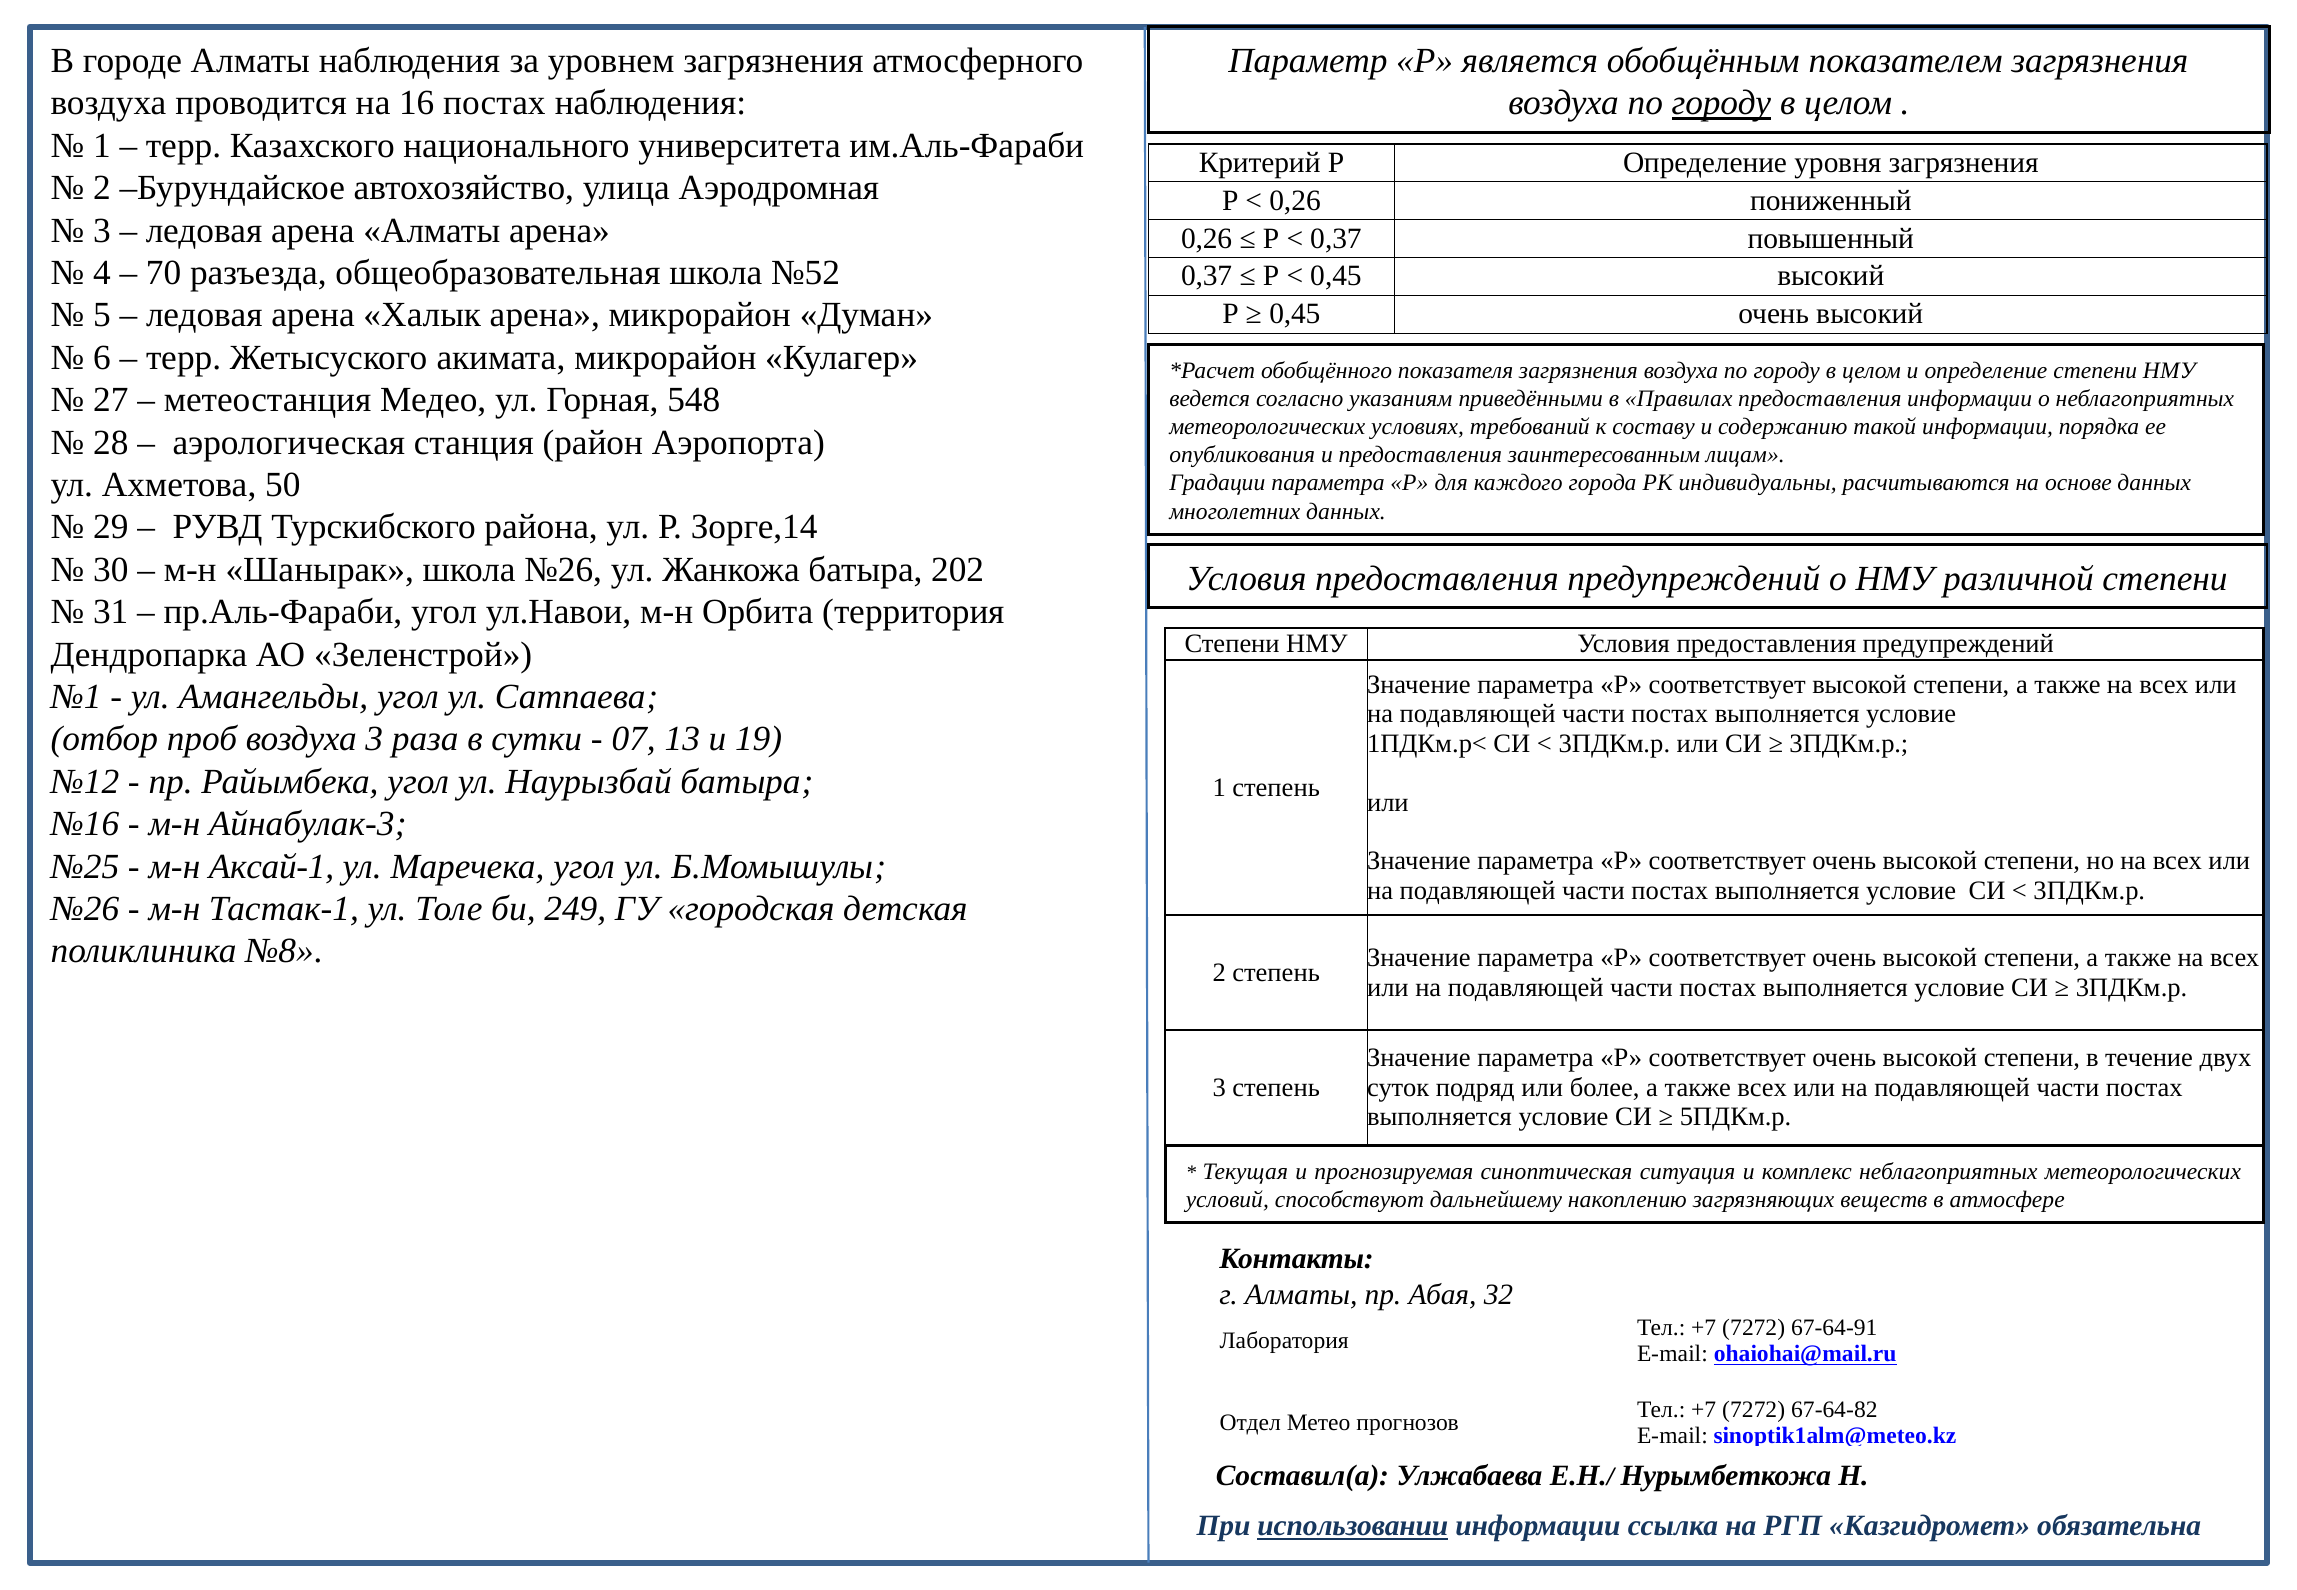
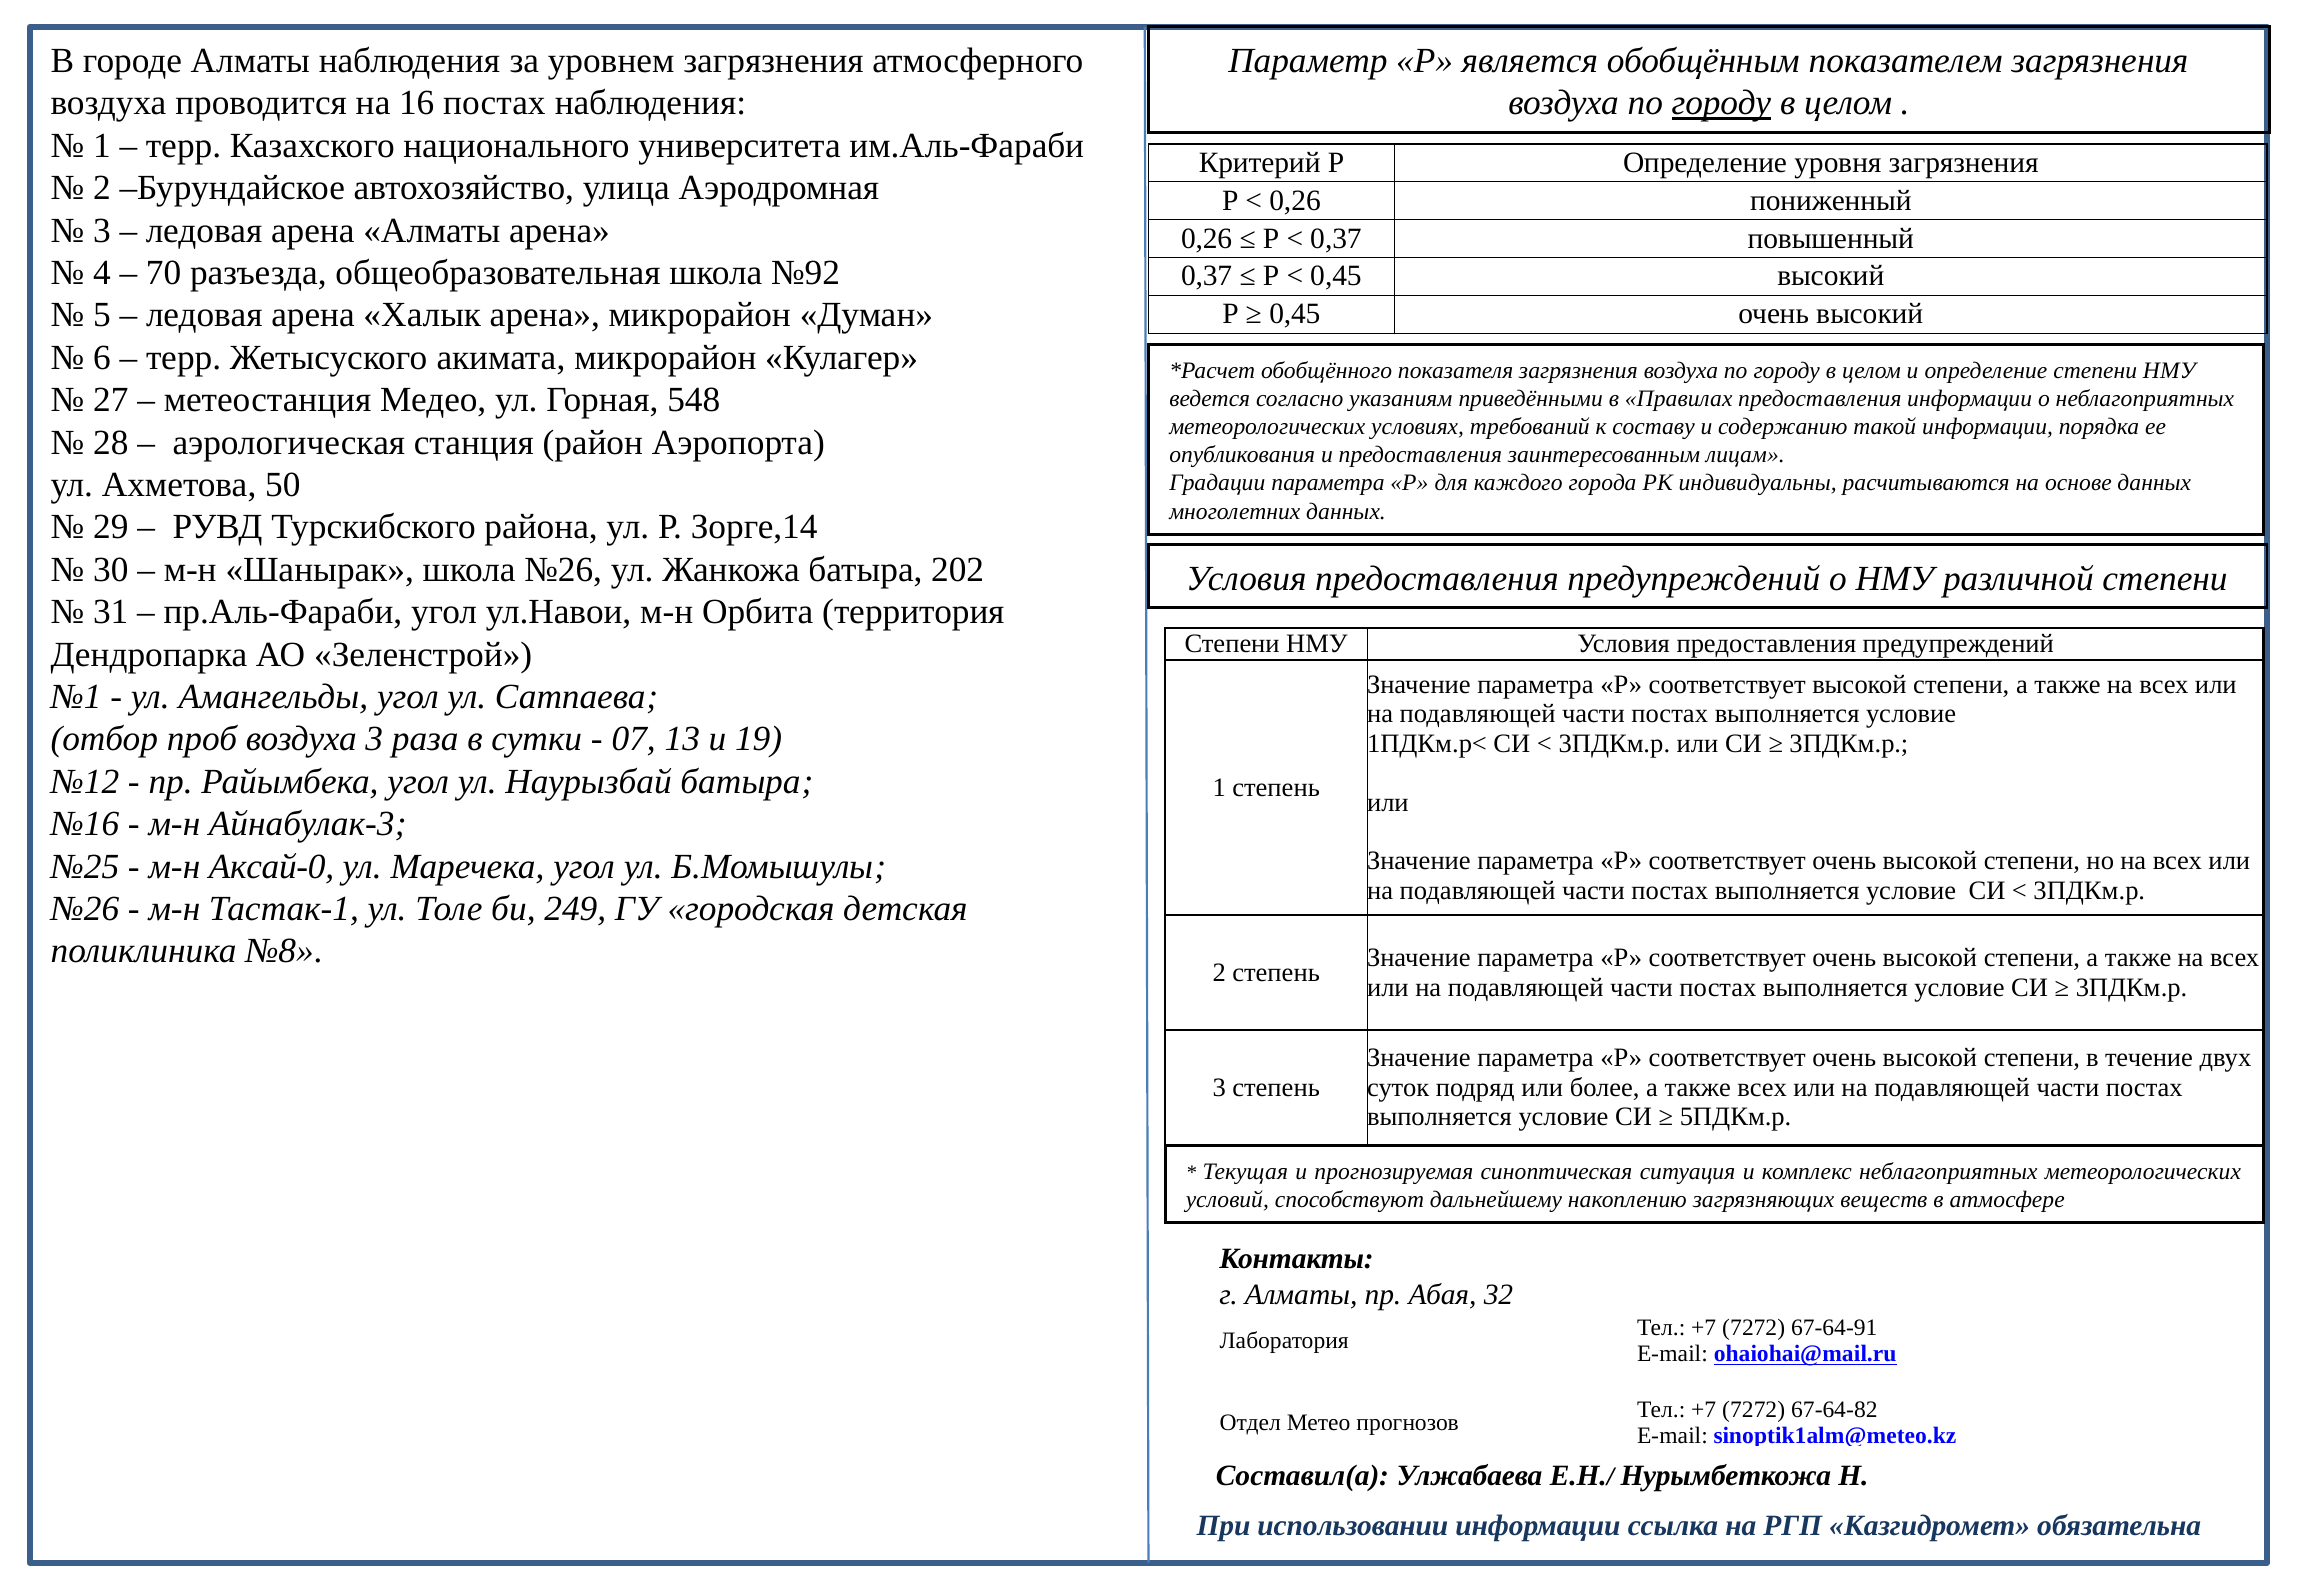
№52: №52 -> №92
Аксай-1: Аксай-1 -> Аксай-0
использовании underline: present -> none
